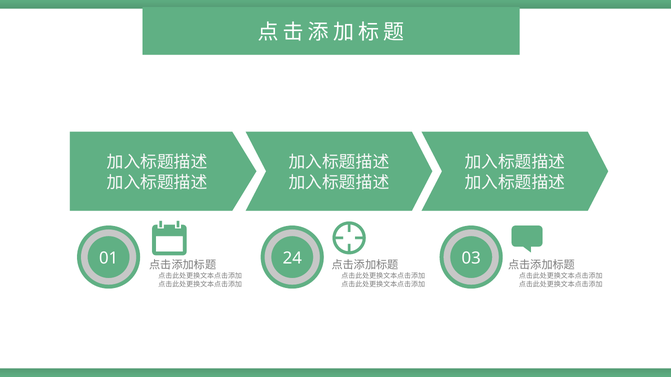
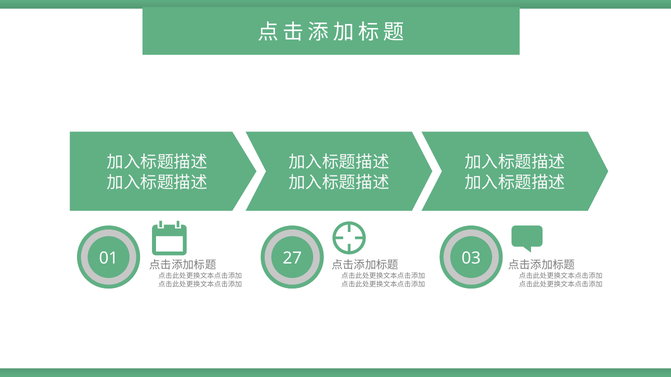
24: 24 -> 27
